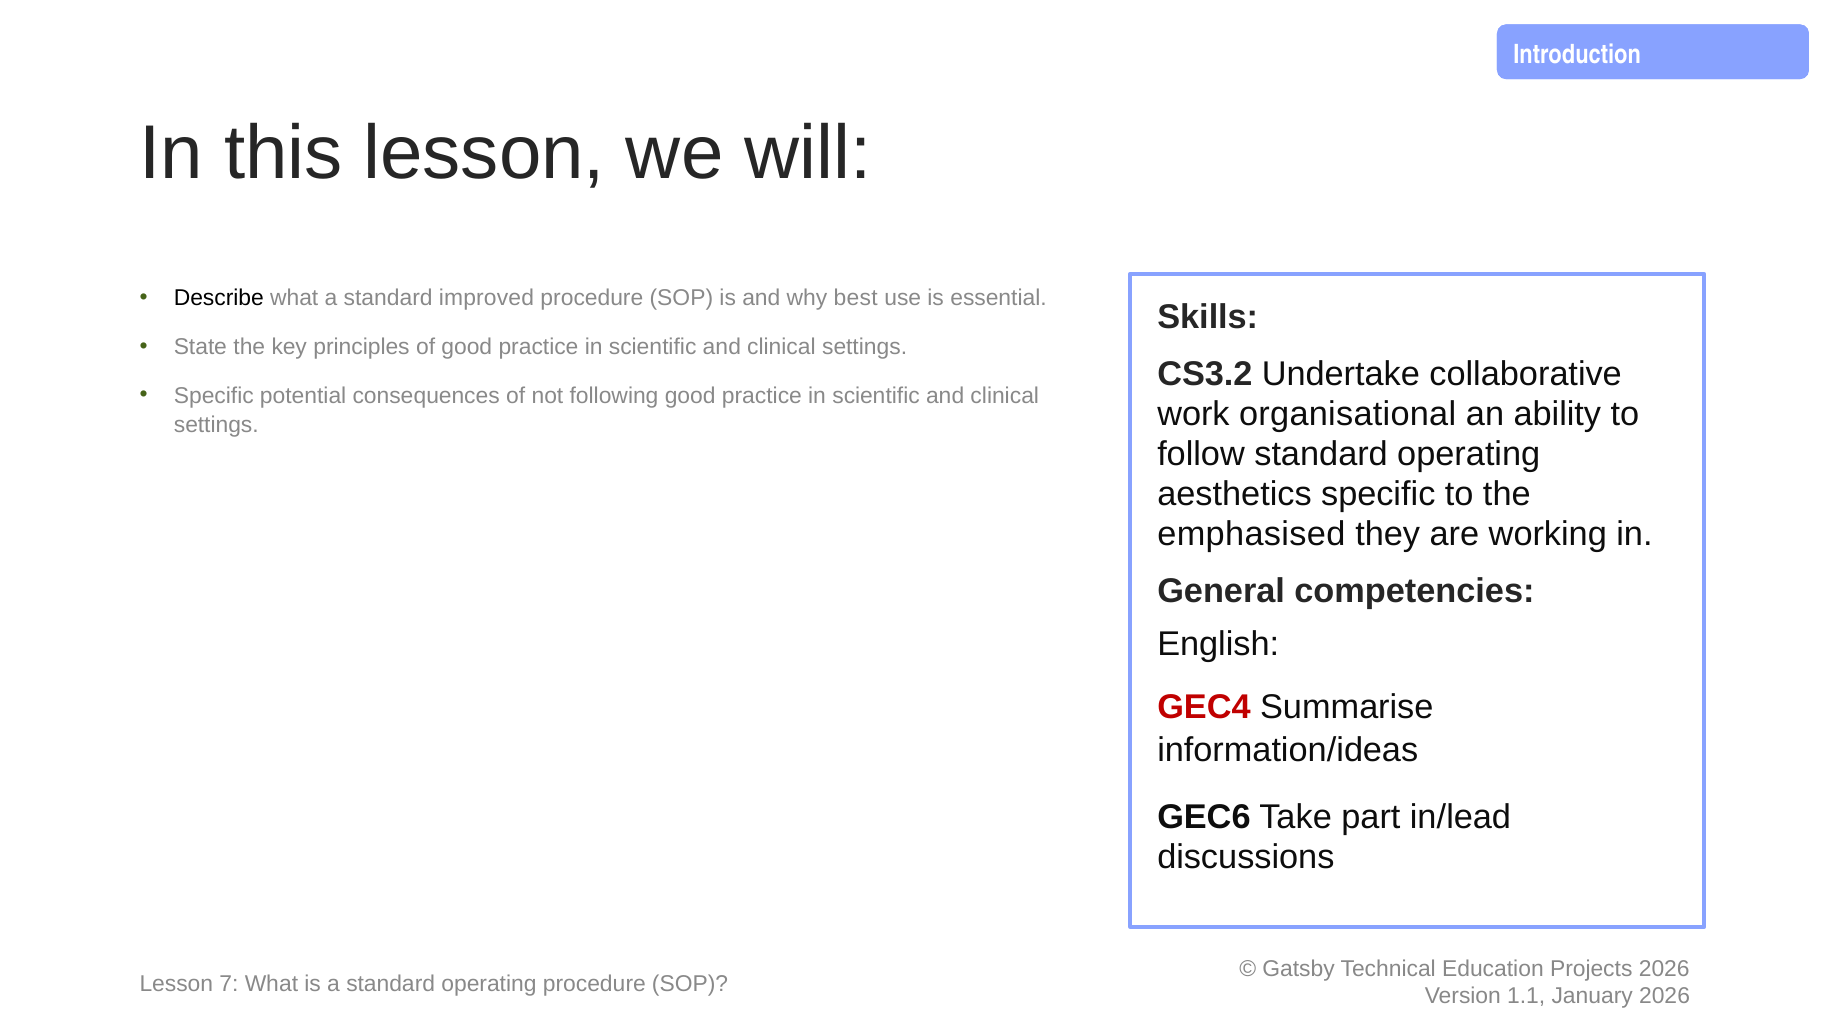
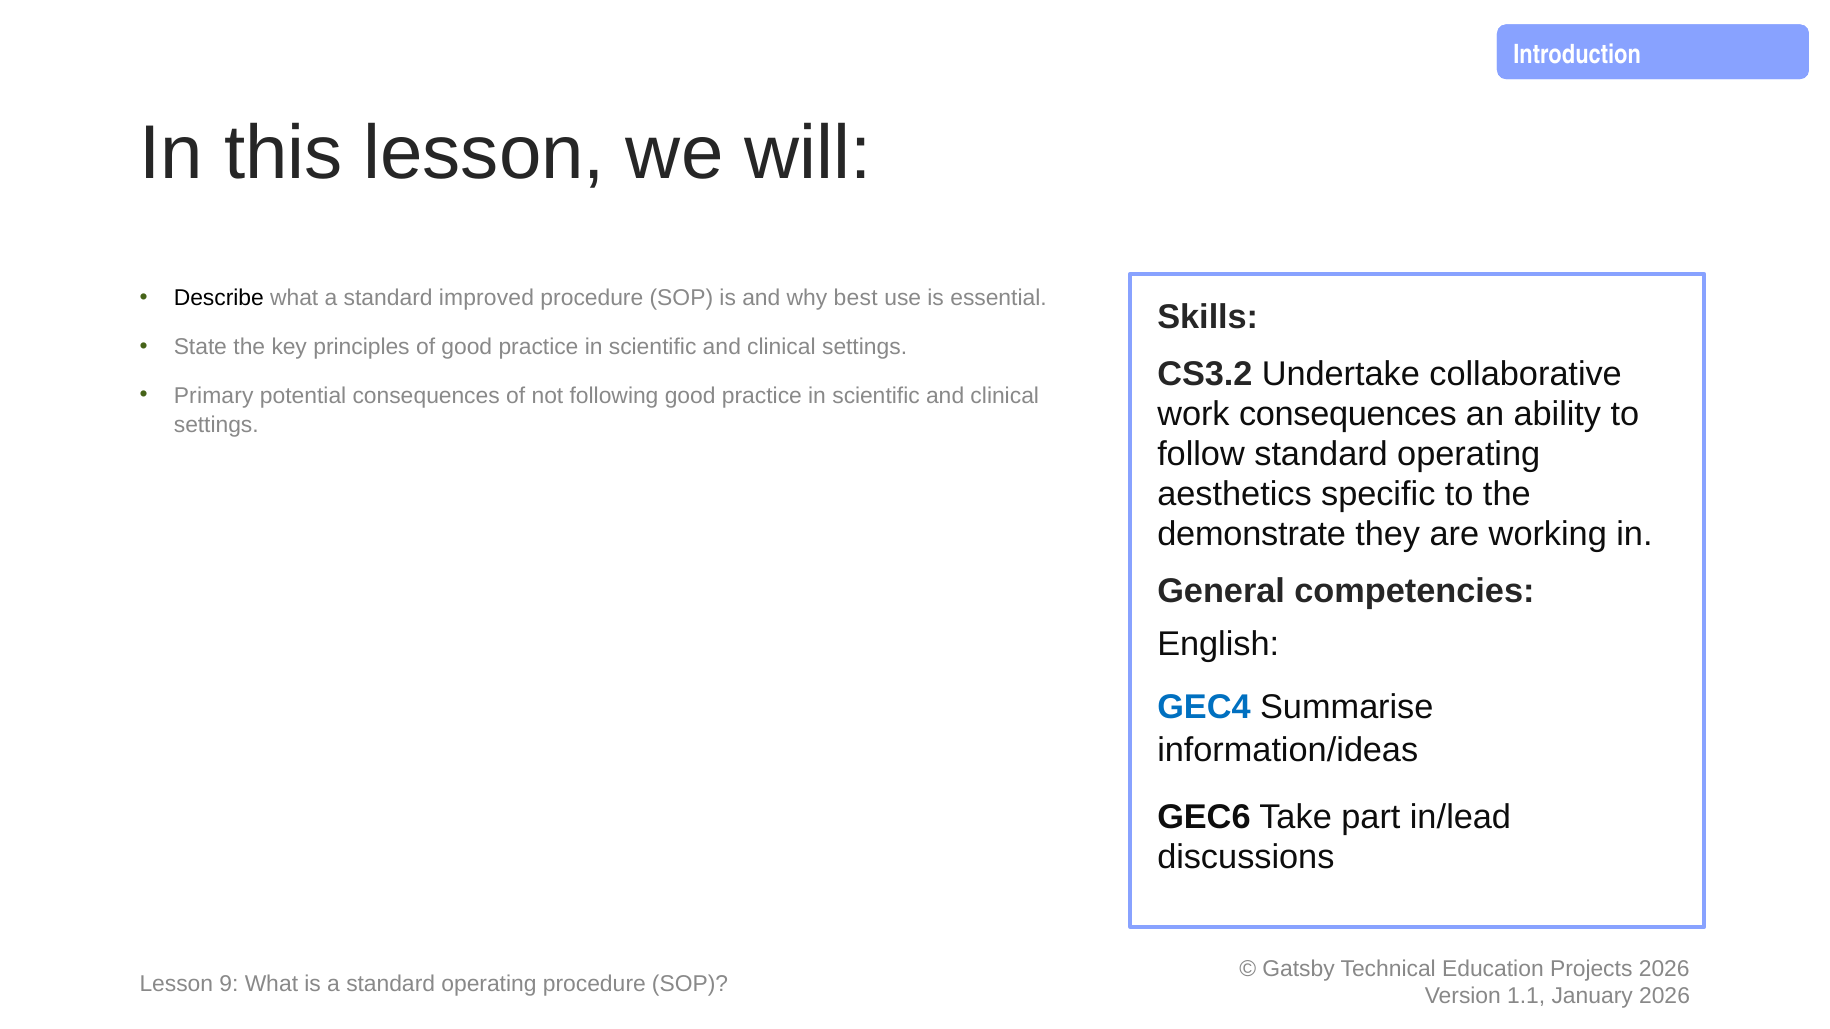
Specific at (214, 396): Specific -> Primary
work organisational: organisational -> consequences
emphasised: emphasised -> demonstrate
GEC4 colour: red -> blue
7: 7 -> 9
